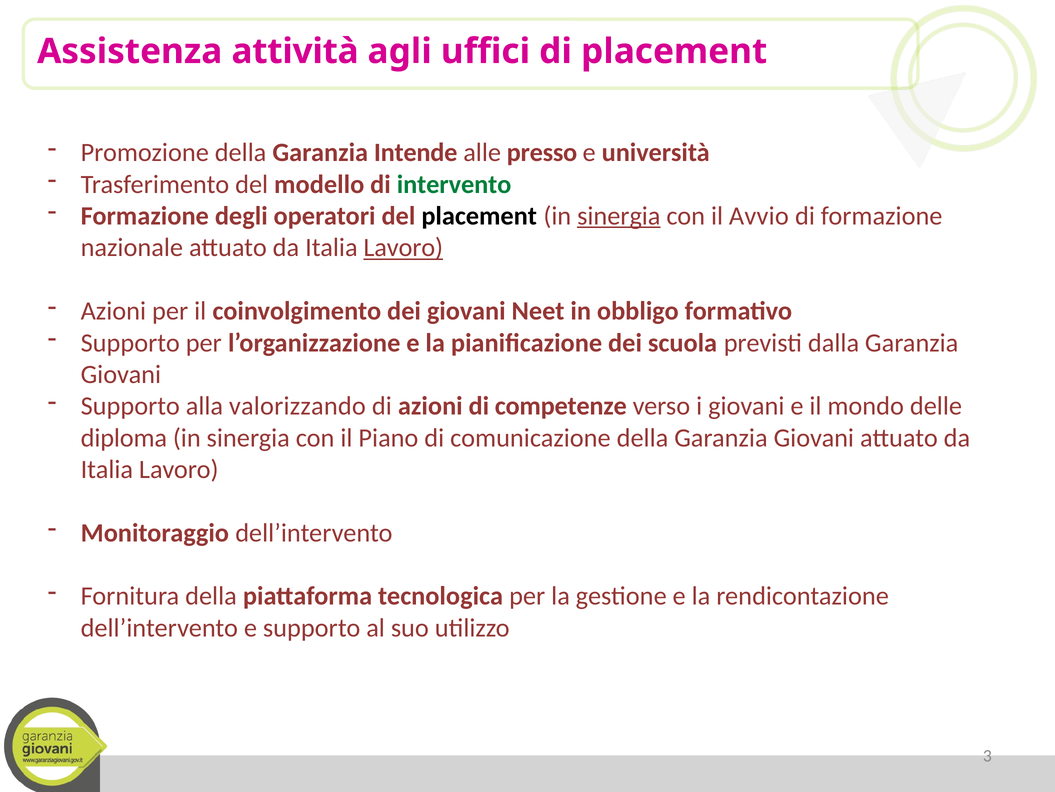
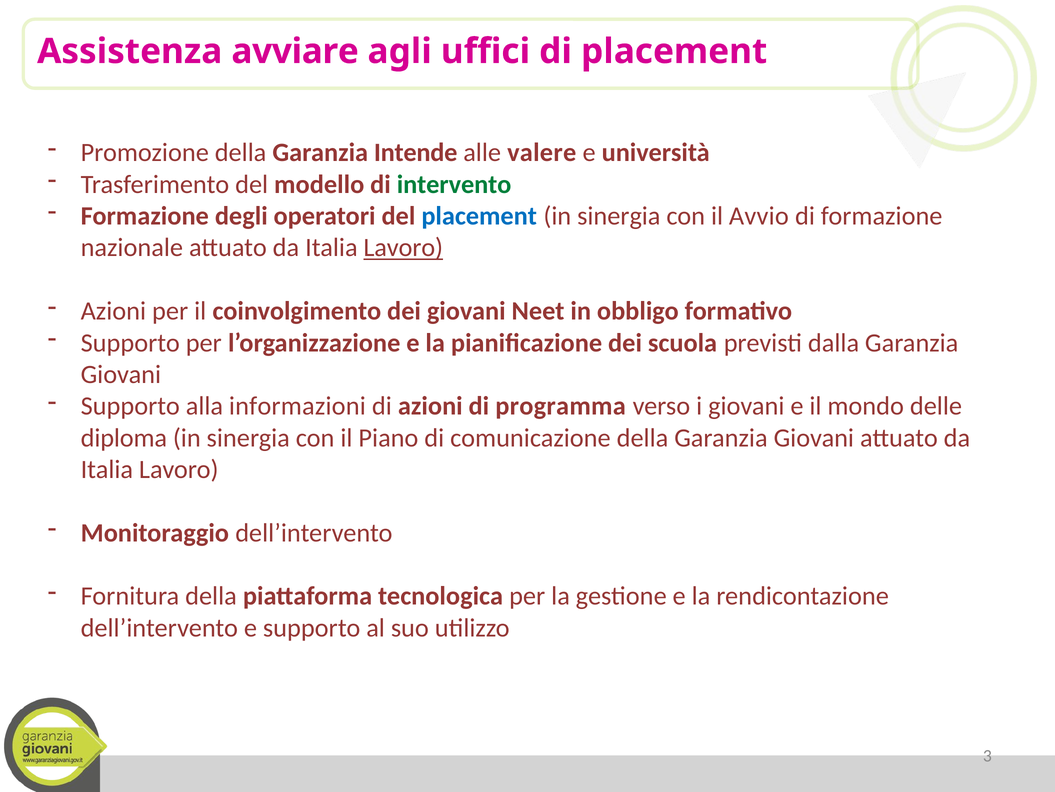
attività: attività -> avviare
presso: presso -> valere
placement at (479, 216) colour: black -> blue
sinergia at (619, 216) underline: present -> none
valorizzando: valorizzando -> informazioni
competenze: competenze -> programma
